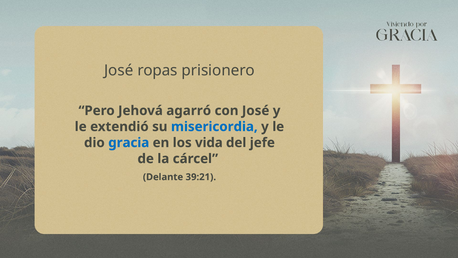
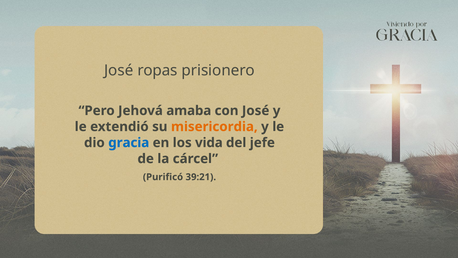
agarró: agarró -> amaba
misericordia colour: blue -> orange
Delante: Delante -> Purificó
